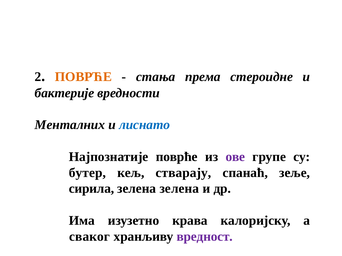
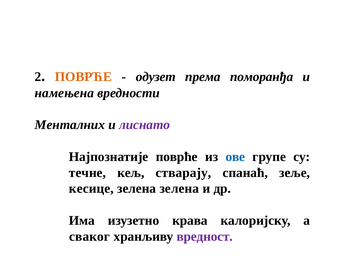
стања: стања -> одузет
стероидне: стероидне -> поморанђа
бактерије: бактерије -> намењена
лиснато colour: blue -> purple
ове colour: purple -> blue
бутер: бутер -> течне
сирила: сирила -> кесице
